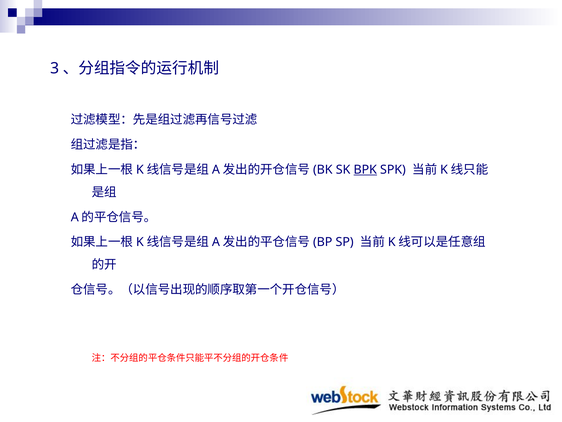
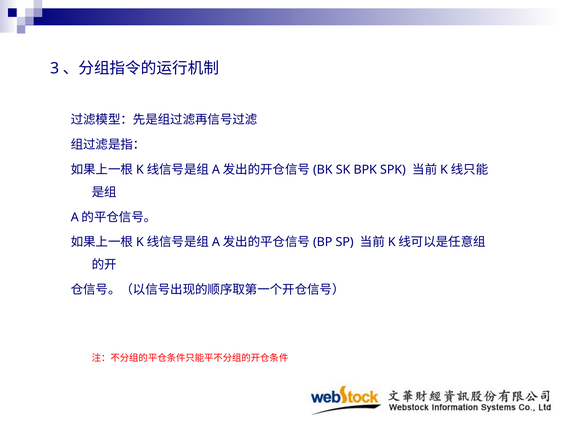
BPK underline: present -> none
